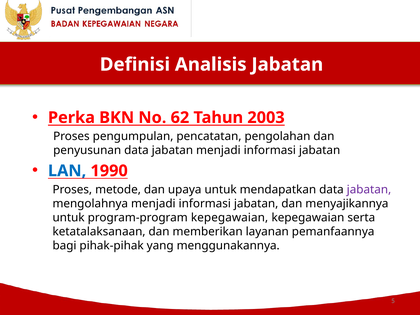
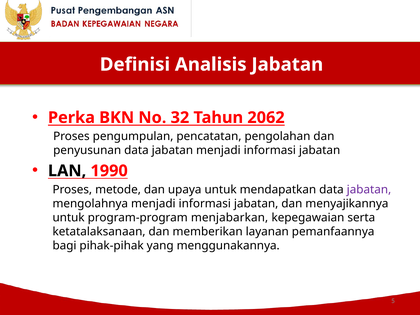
62: 62 -> 32
2003: 2003 -> 2062
LAN colour: blue -> black
program-program kepegawaian: kepegawaian -> menjabarkan
